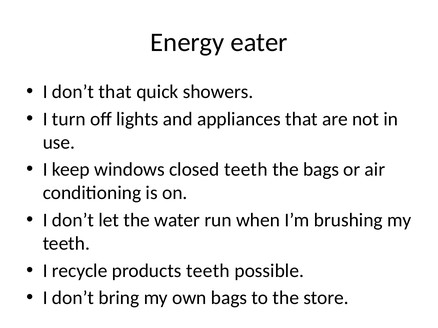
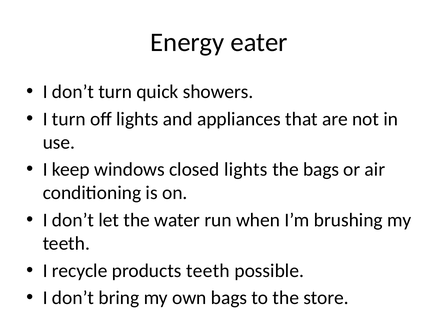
don’t that: that -> turn
closed teeth: teeth -> lights
